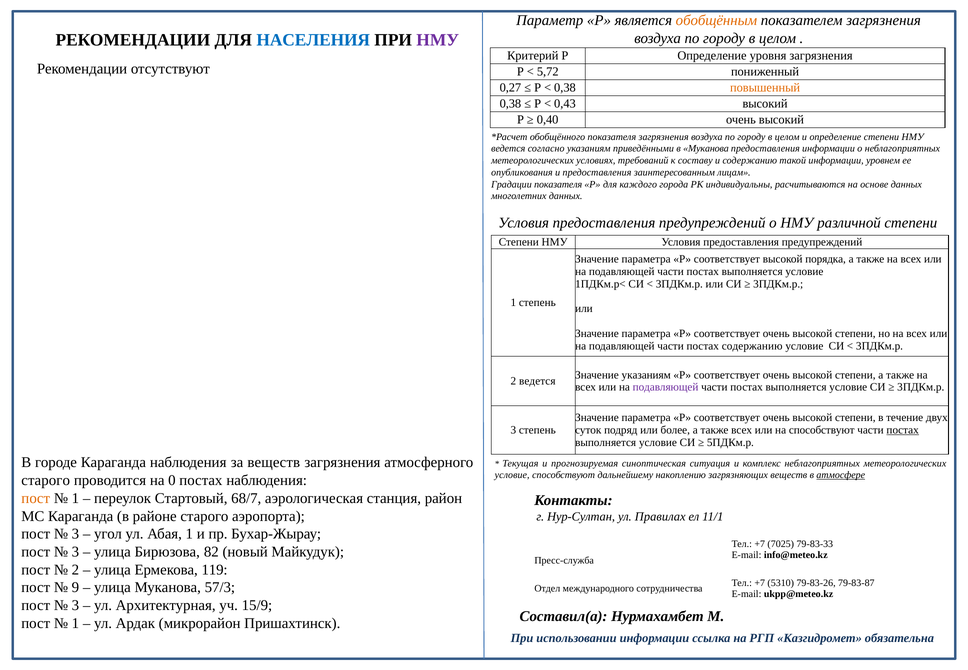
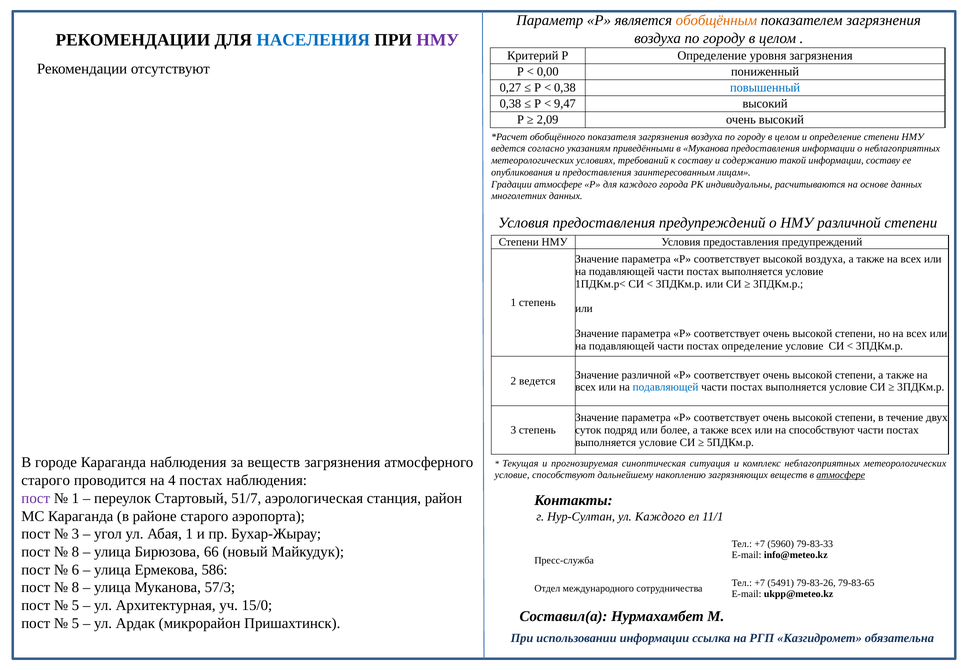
5,72: 5,72 -> 0,00
повышенный colour: orange -> blue
0,43: 0,43 -> 9,47
0,40: 0,40 -> 2,09
информации уровнем: уровнем -> составу
Градации показателя: показателя -> атмосфере
высокой порядка: порядка -> воздуха
постах содержанию: содержанию -> определение
Значение указаниям: указаниям -> различной
подавляющей at (666, 387) colour: purple -> blue
постах at (903, 430) underline: present -> none
0: 0 -> 4
пост at (36, 498) colour: orange -> purple
68/7: 68/7 -> 51/7
ул Правилах: Правилах -> Каждого
7025: 7025 -> 5960
3 at (75, 552): 3 -> 8
82: 82 -> 66
2 at (75, 570): 2 -> 6
119: 119 -> 586
5310: 5310 -> 5491
79-83-87: 79-83-87 -> 79-83-65
9 at (75, 588): 9 -> 8
3 at (75, 606): 3 -> 5
15/9: 15/9 -> 15/0
1 at (75, 623): 1 -> 5
